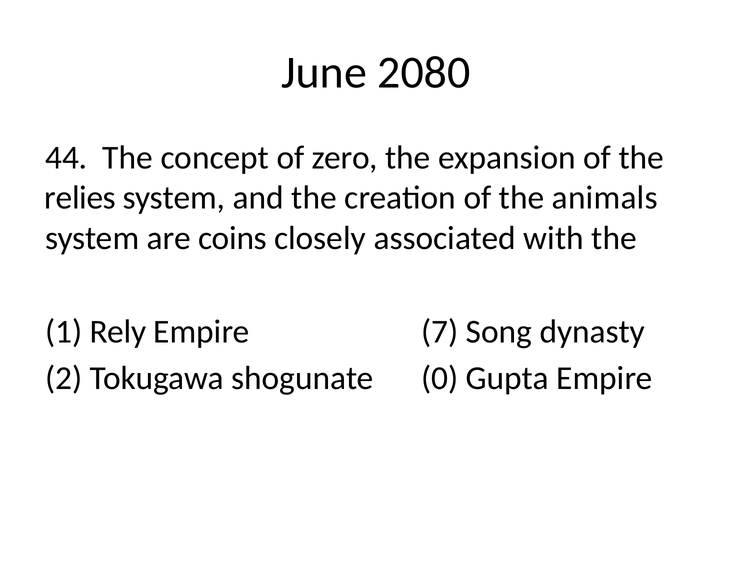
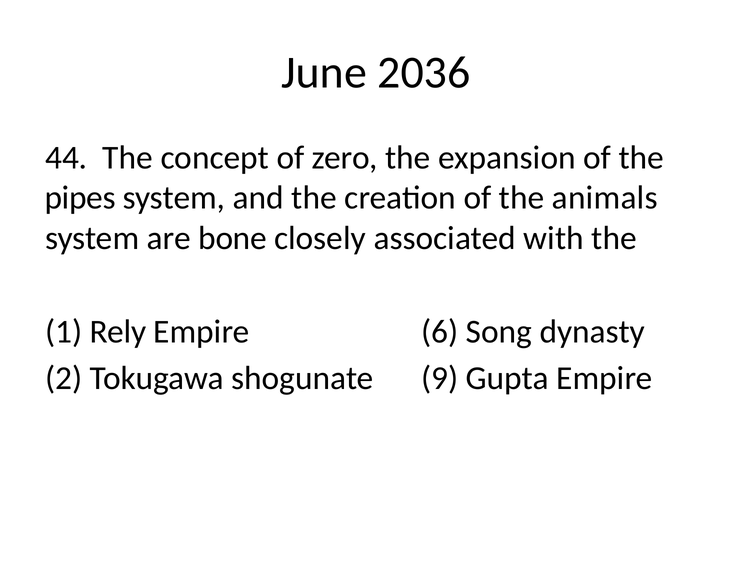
2080: 2080 -> 2036
relies: relies -> pipes
coins: coins -> bone
7: 7 -> 6
0: 0 -> 9
